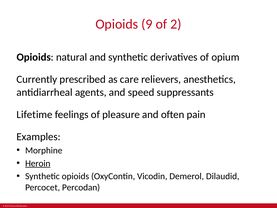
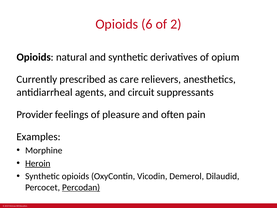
9: 9 -> 6
speed: speed -> circuit
Lifetime: Lifetime -> Provider
Percodan underline: none -> present
